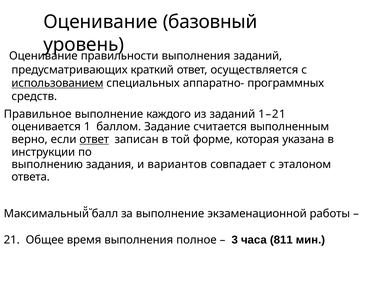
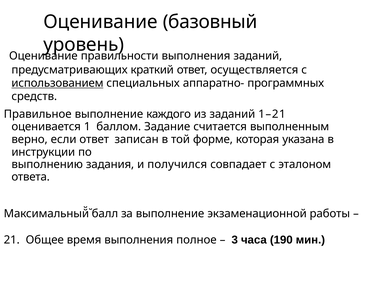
ответ at (94, 140) underline: present -> none
вариантов: вариантов -> получился
811: 811 -> 190
